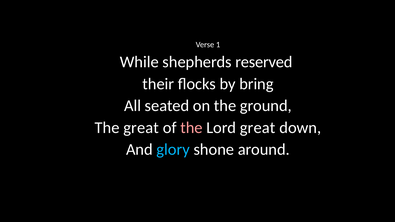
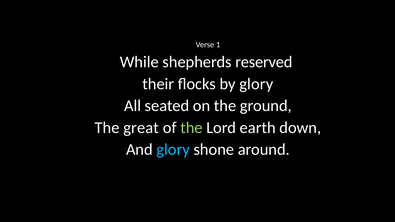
by bring: bring -> glory
the at (191, 128) colour: pink -> light green
Lord great: great -> earth
